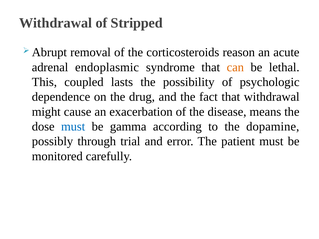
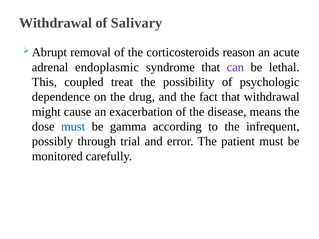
Stripped: Stripped -> Salivary
can colour: orange -> purple
lasts: lasts -> treat
dopamine: dopamine -> infrequent
